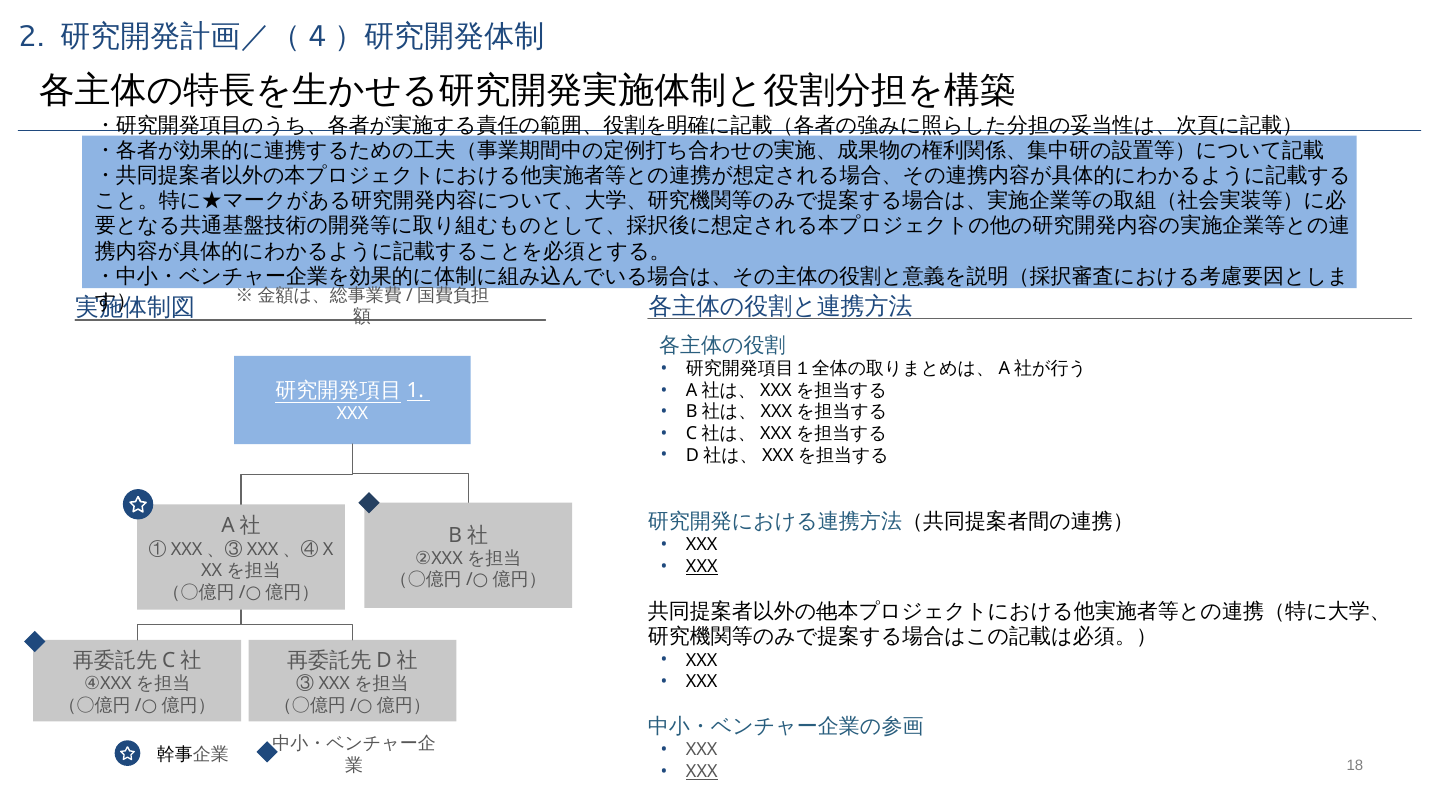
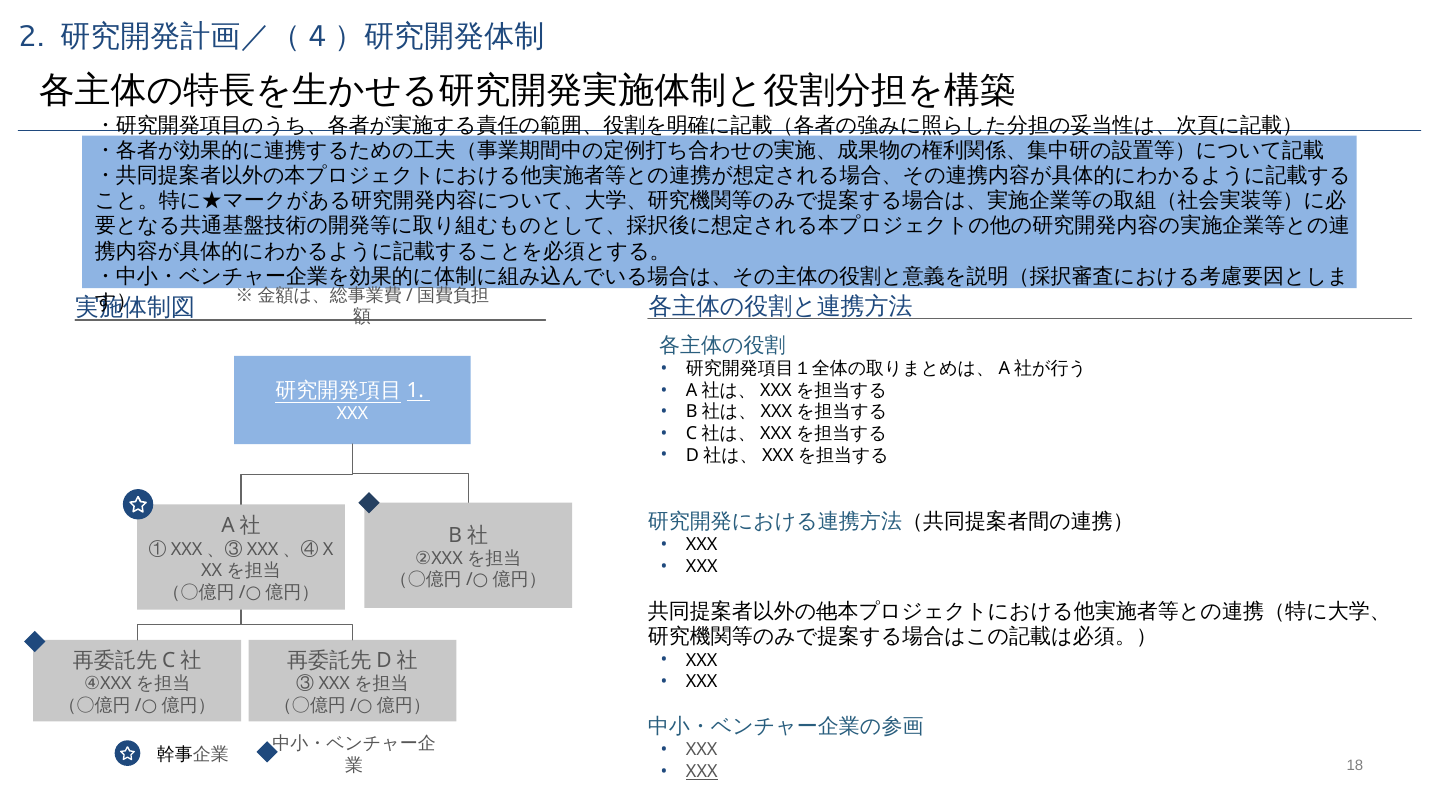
XXX at (702, 567) underline: present -> none
